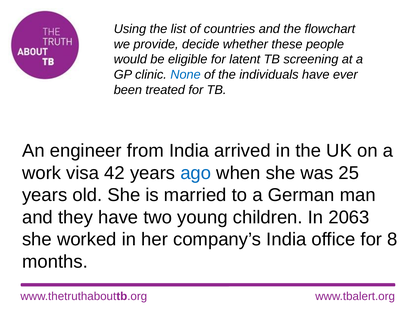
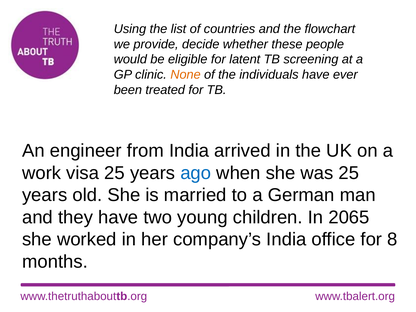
None colour: blue -> orange
visa 42: 42 -> 25
2063: 2063 -> 2065
